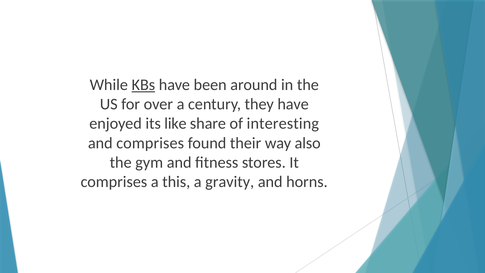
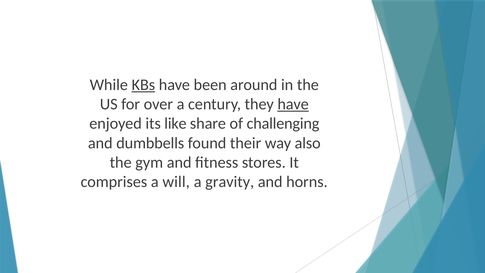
have at (293, 104) underline: none -> present
interesting: interesting -> challenging
and comprises: comprises -> dumbbells
this: this -> will
